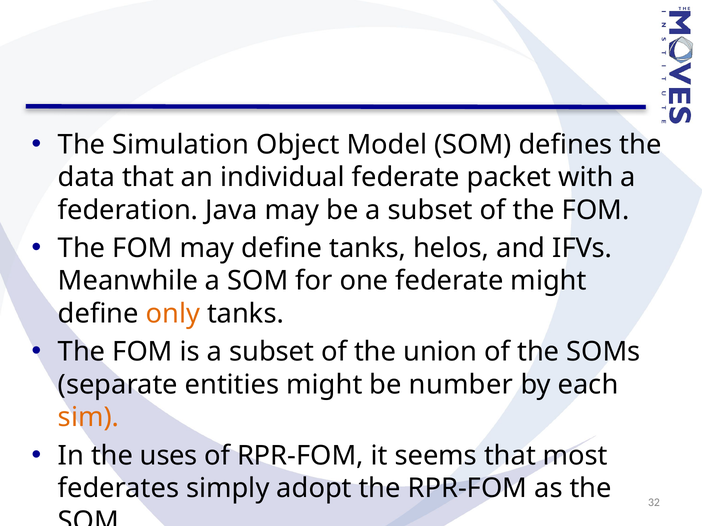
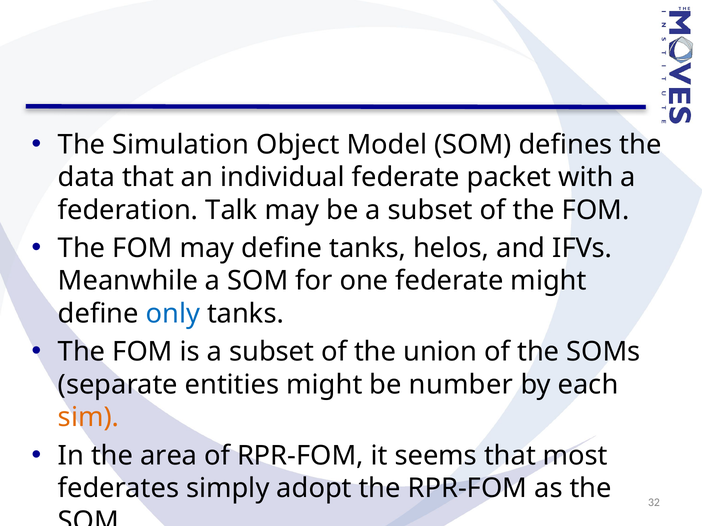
Java: Java -> Talk
only colour: orange -> blue
uses: uses -> area
